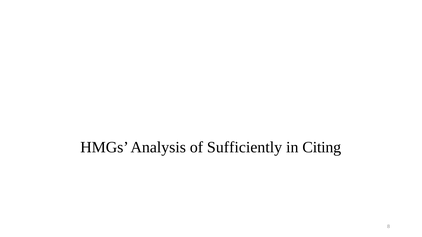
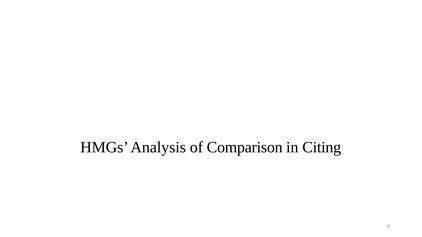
Sufficiently: Sufficiently -> Comparison
